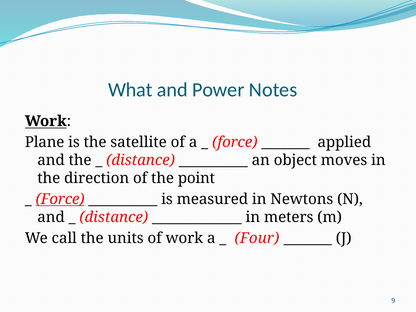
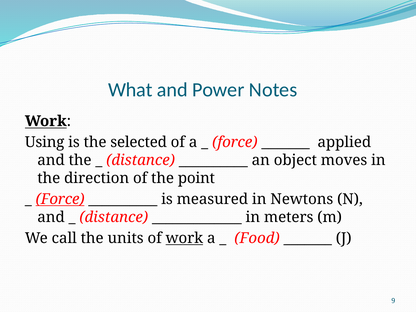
Plane: Plane -> Using
satellite: satellite -> selected
work at (184, 238) underline: none -> present
Four: Four -> Food
